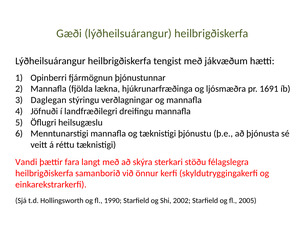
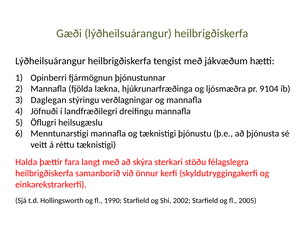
1691: 1691 -> 9104
Vandi: Vandi -> Halda
